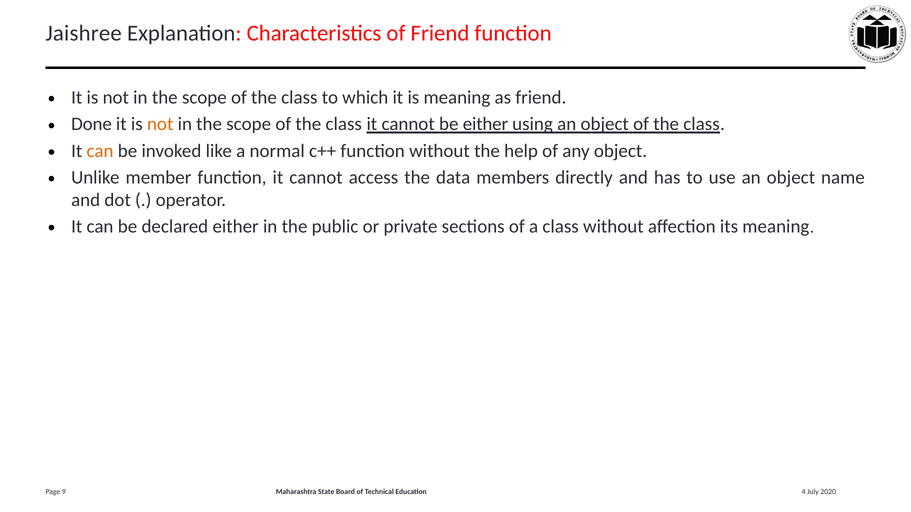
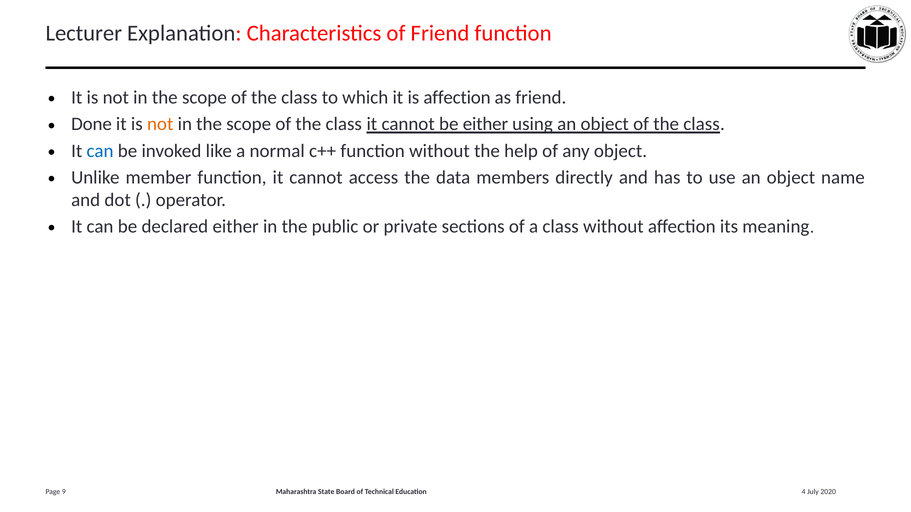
Jaishree: Jaishree -> Lecturer
is meaning: meaning -> affection
can at (100, 151) colour: orange -> blue
